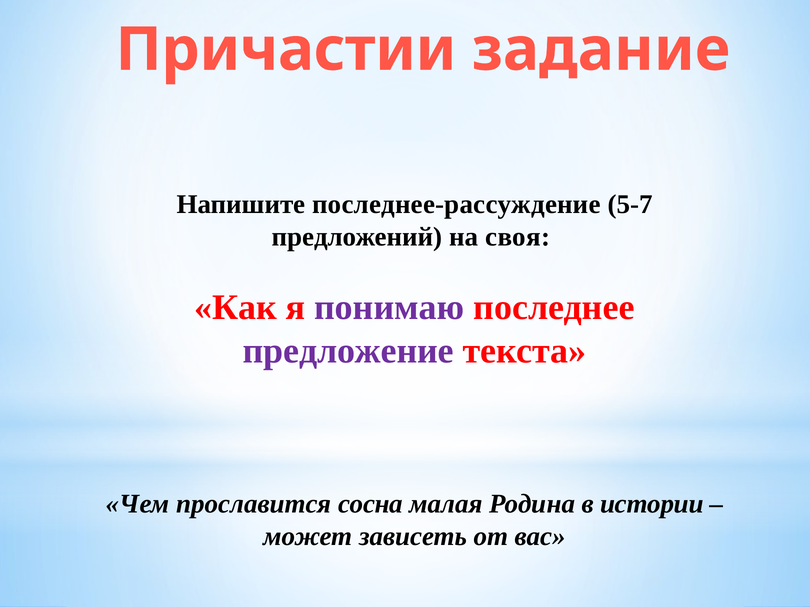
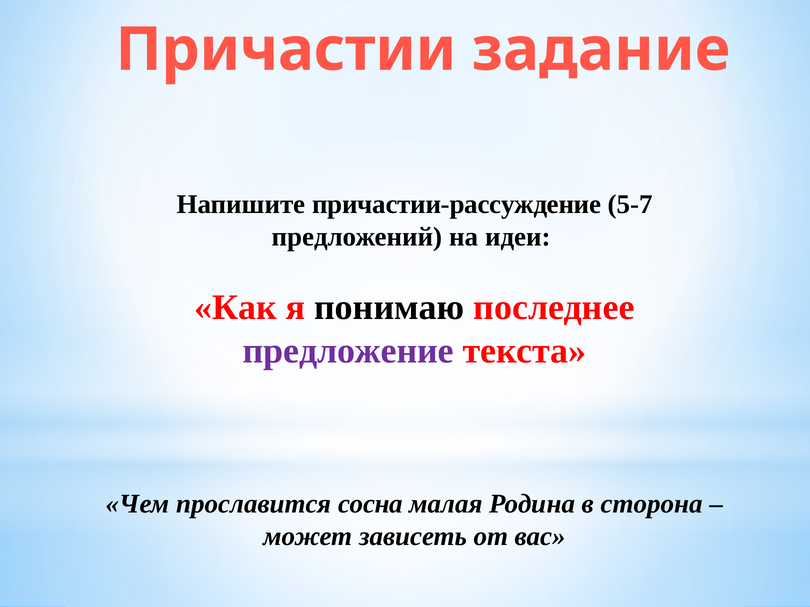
последнее-рассуждение: последнее-рассуждение -> причастии-рассуждение
своя: своя -> идеи
понимаю colour: purple -> black
истории: истории -> сторона
